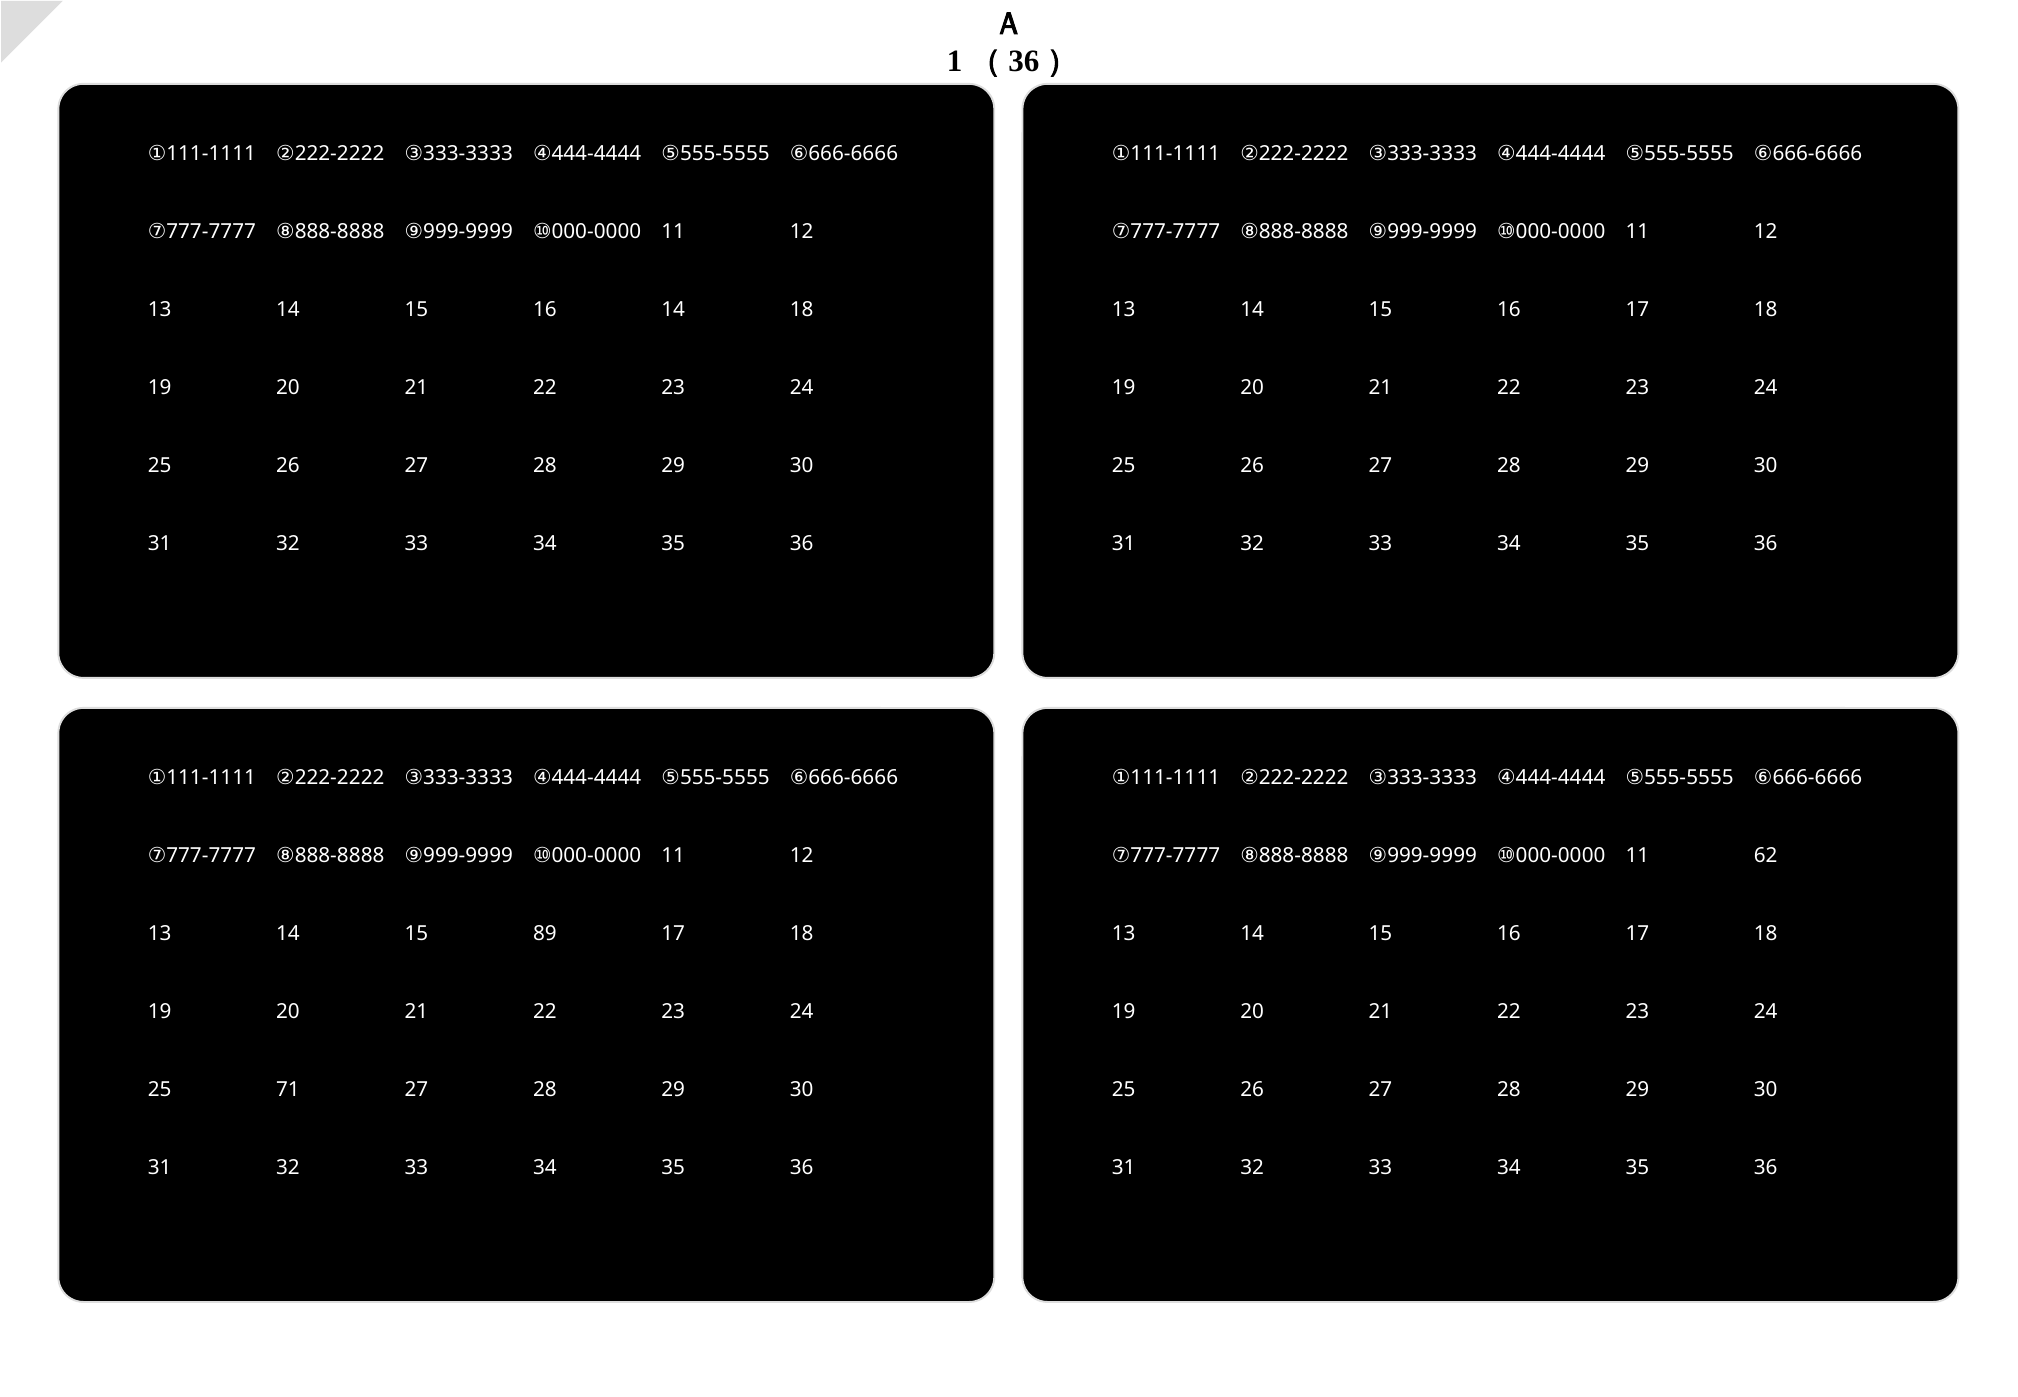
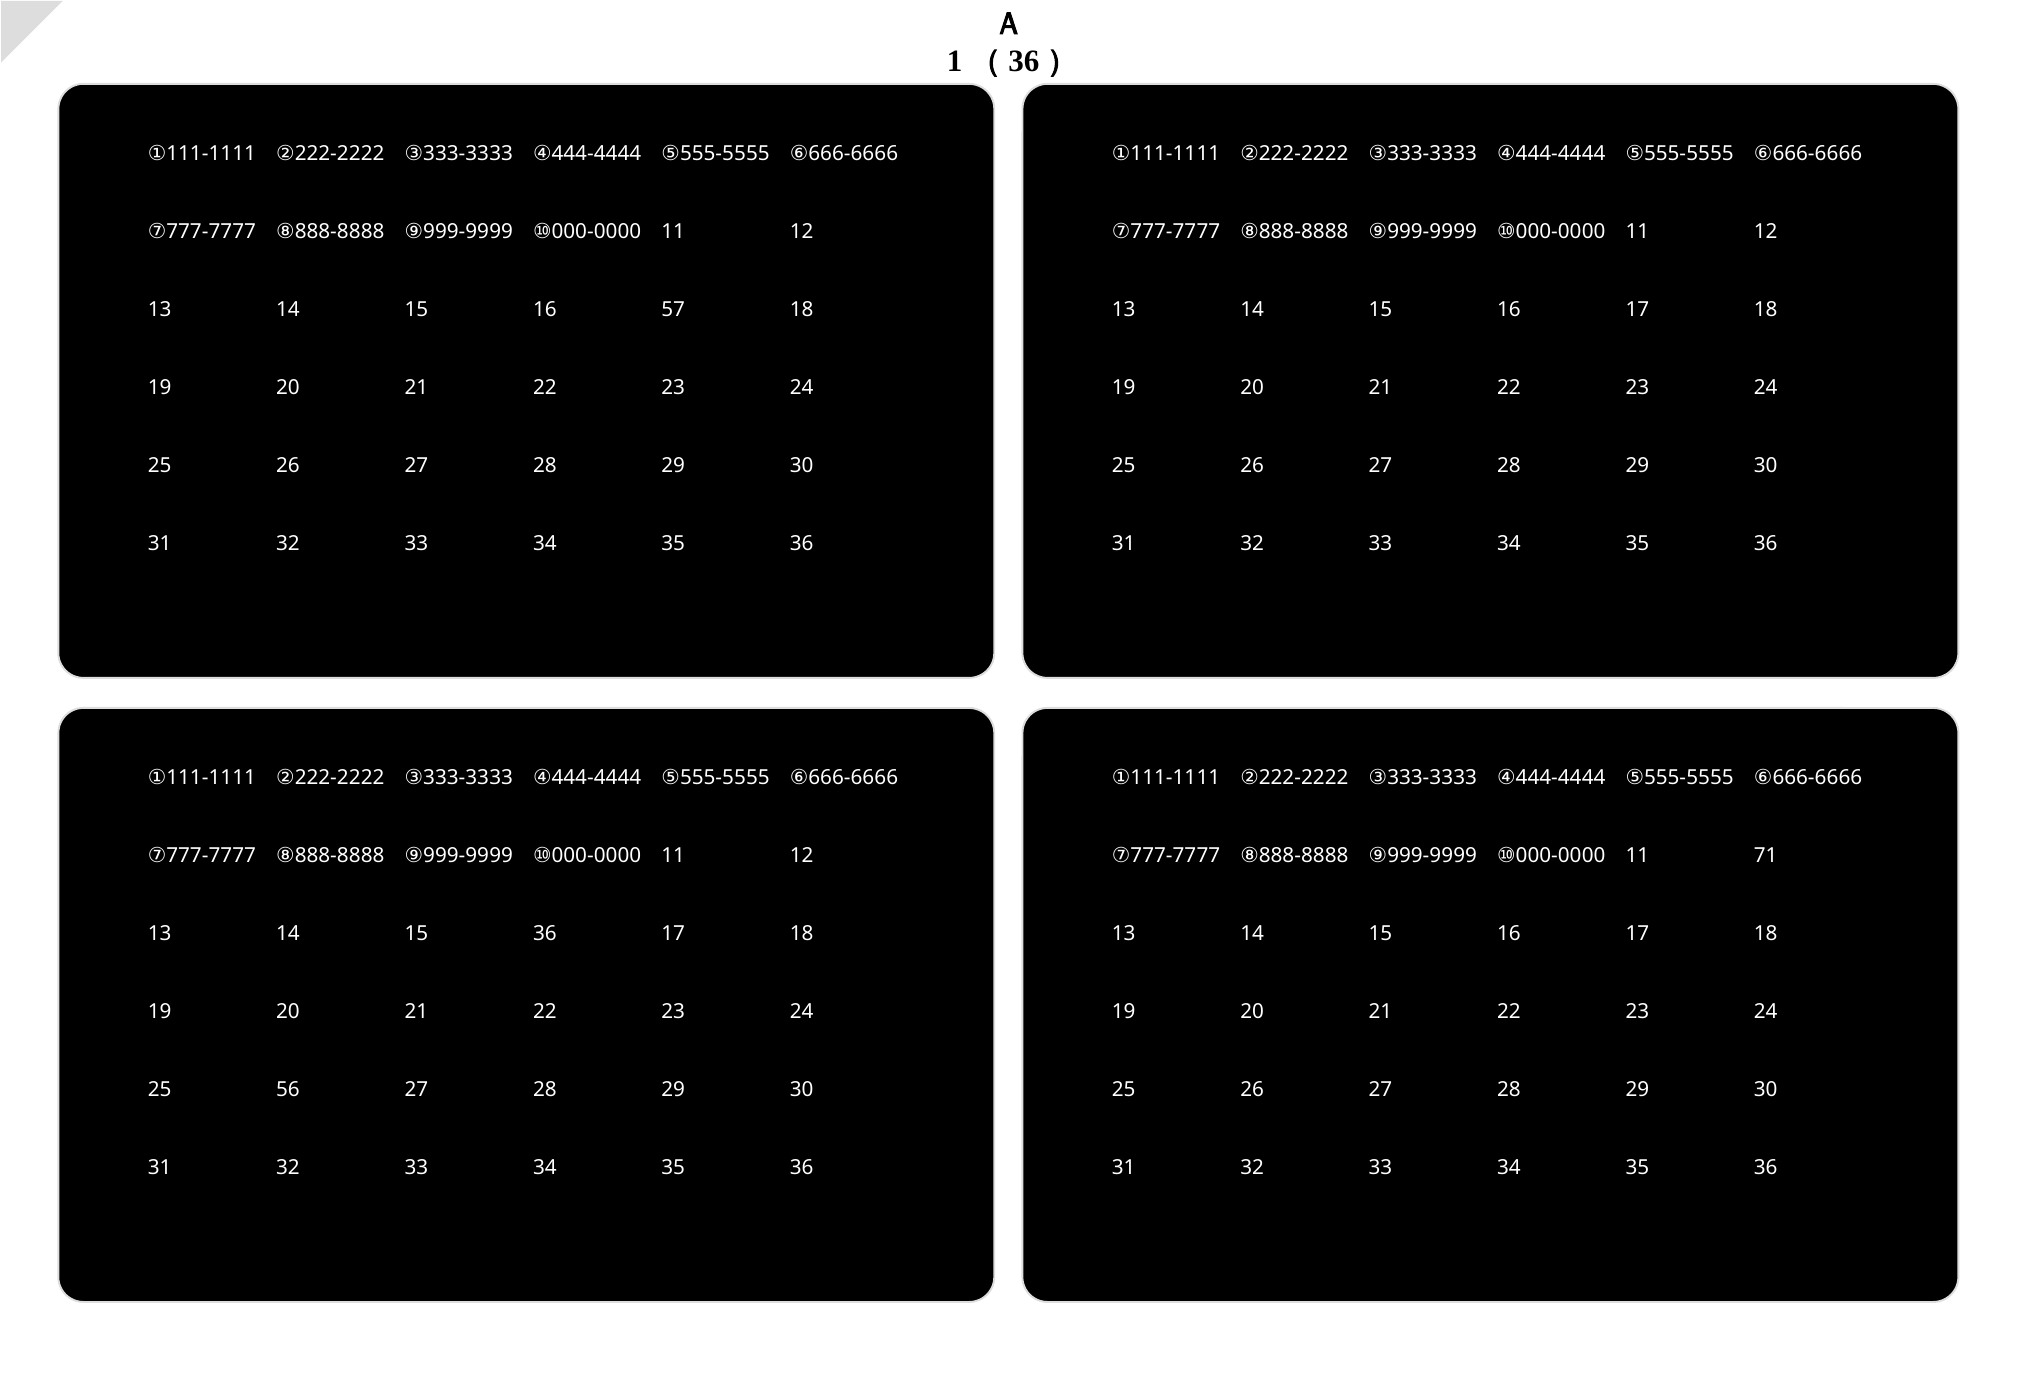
16 14: 14 -> 57
62: 62 -> 71
15 89: 89 -> 36
71: 71 -> 56
